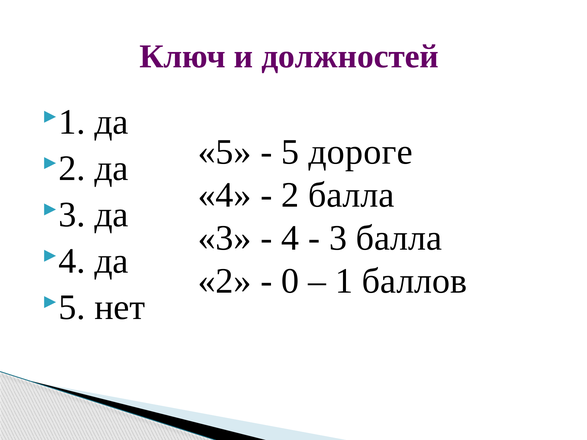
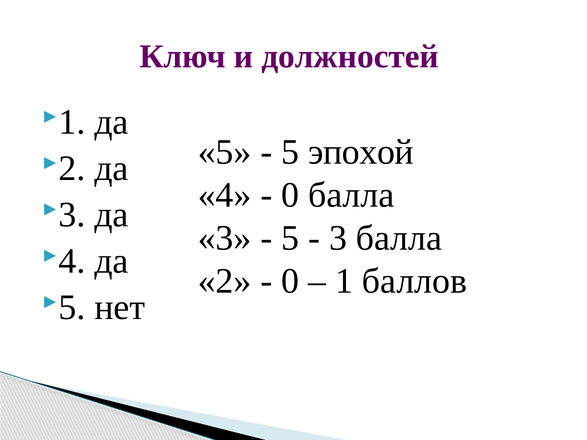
дороге: дороге -> эпохой
2 at (290, 195): 2 -> 0
4 at (290, 238): 4 -> 5
